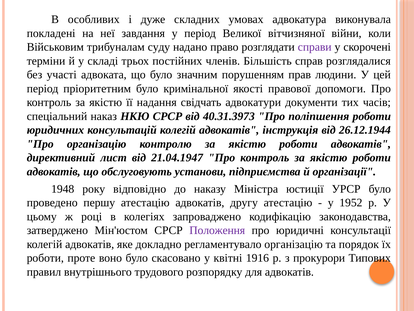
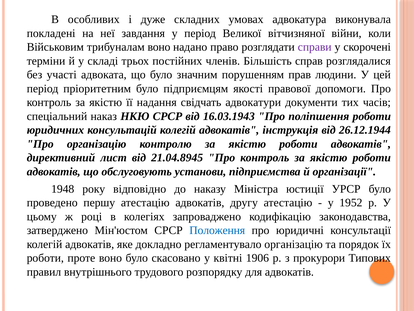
трибуналам суду: суду -> воно
кримінальної: кримінальної -> підприємцям
40.31.3973: 40.31.3973 -> 16.03.1943
21.04.1947: 21.04.1947 -> 21.04.8945
Положення colour: purple -> blue
1916: 1916 -> 1906
